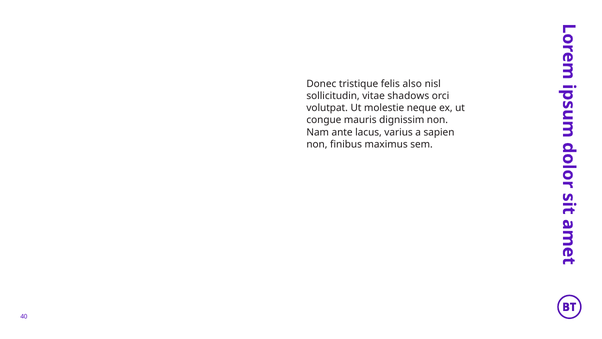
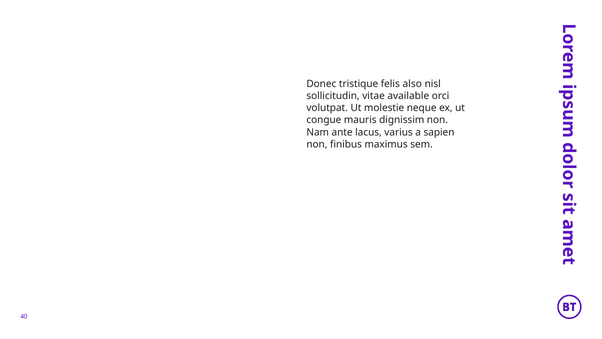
shadows: shadows -> available
